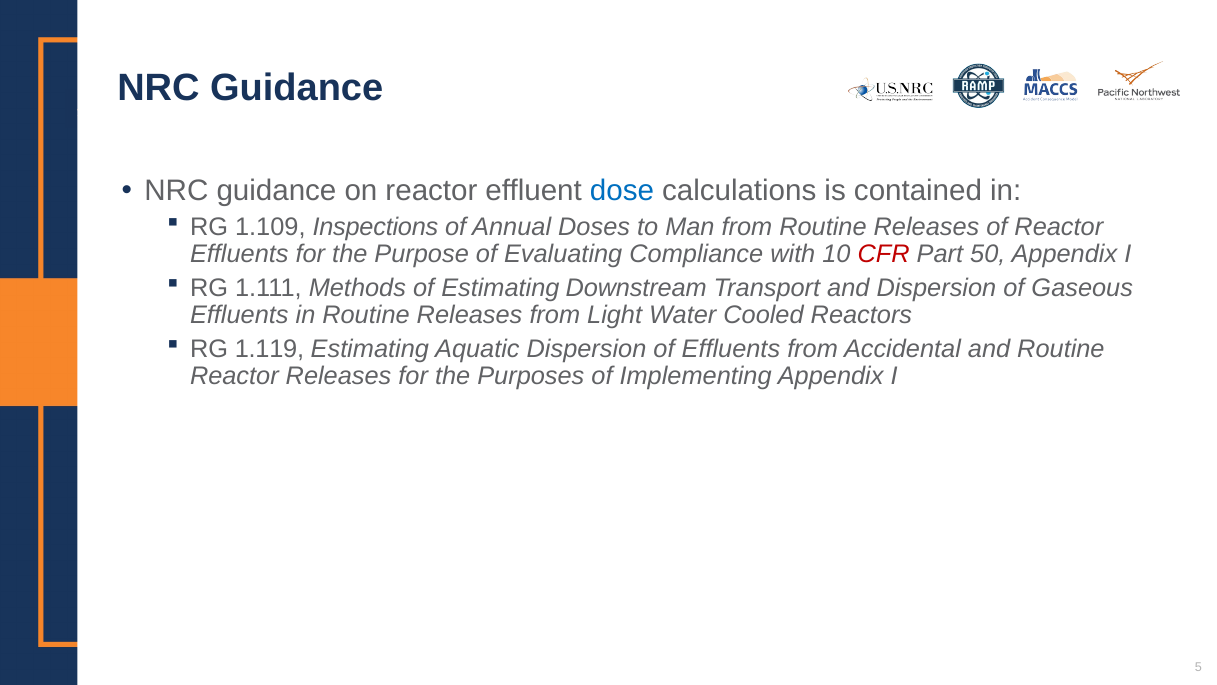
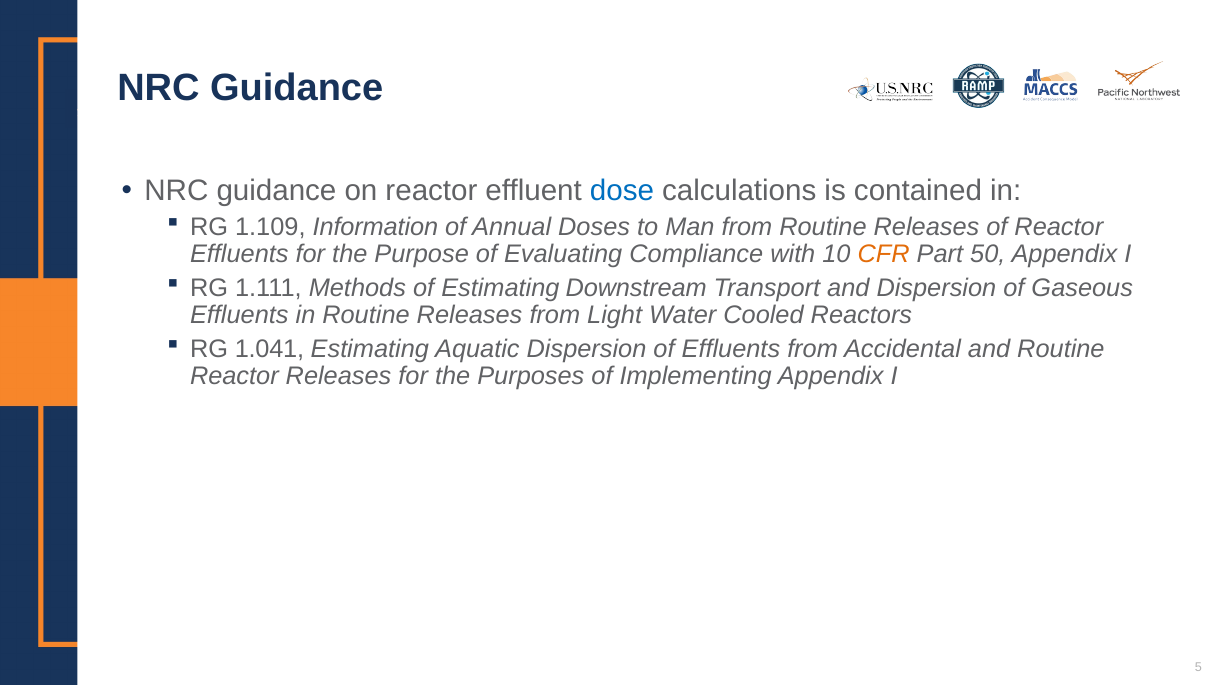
Inspections: Inspections -> Information
CFR colour: red -> orange
1.119: 1.119 -> 1.041
